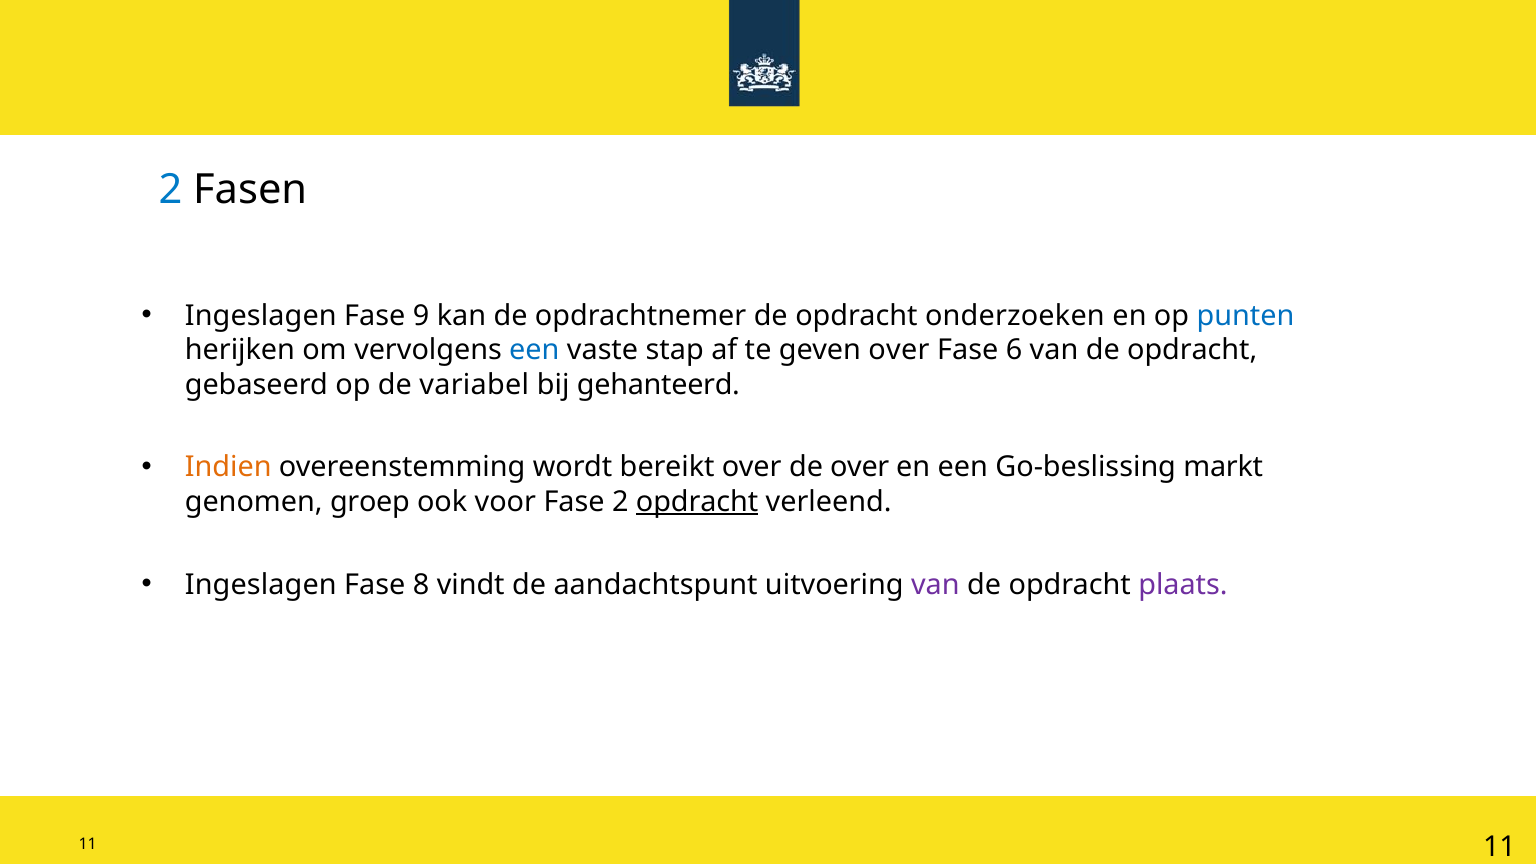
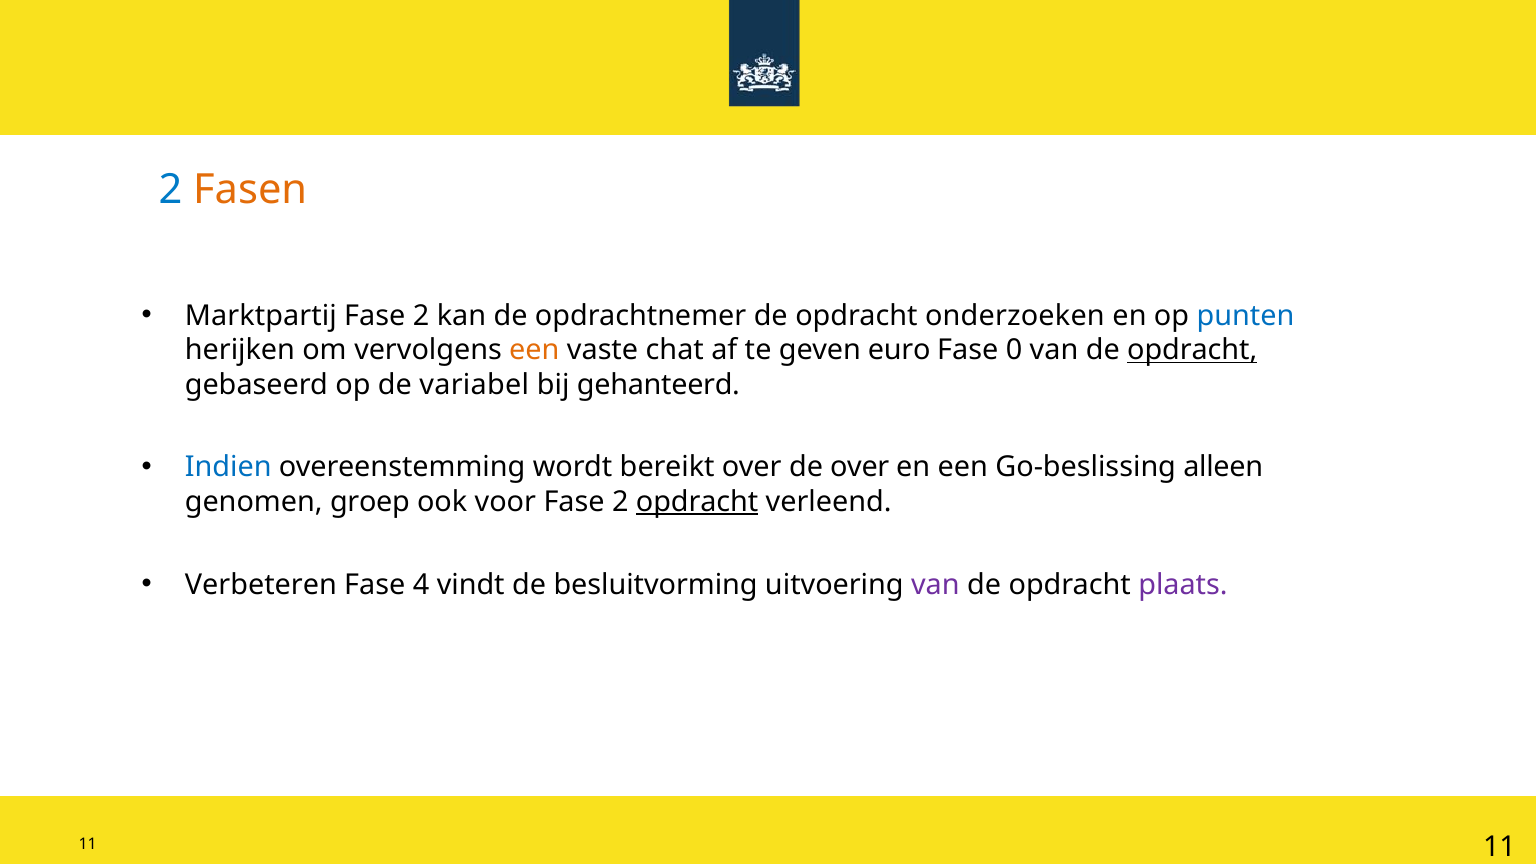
Fasen colour: black -> orange
Ingeslagen at (261, 316): Ingeslagen -> Marktpartij
9 at (421, 316): 9 -> 2
een at (534, 350) colour: blue -> orange
stap: stap -> chat
geven over: over -> euro
6: 6 -> 0
opdracht at (1192, 350) underline: none -> present
Indien colour: orange -> blue
markt: markt -> alleen
Ingeslagen at (261, 585): Ingeslagen -> Verbeteren
8: 8 -> 4
aandachtspunt: aandachtspunt -> besluitvorming
